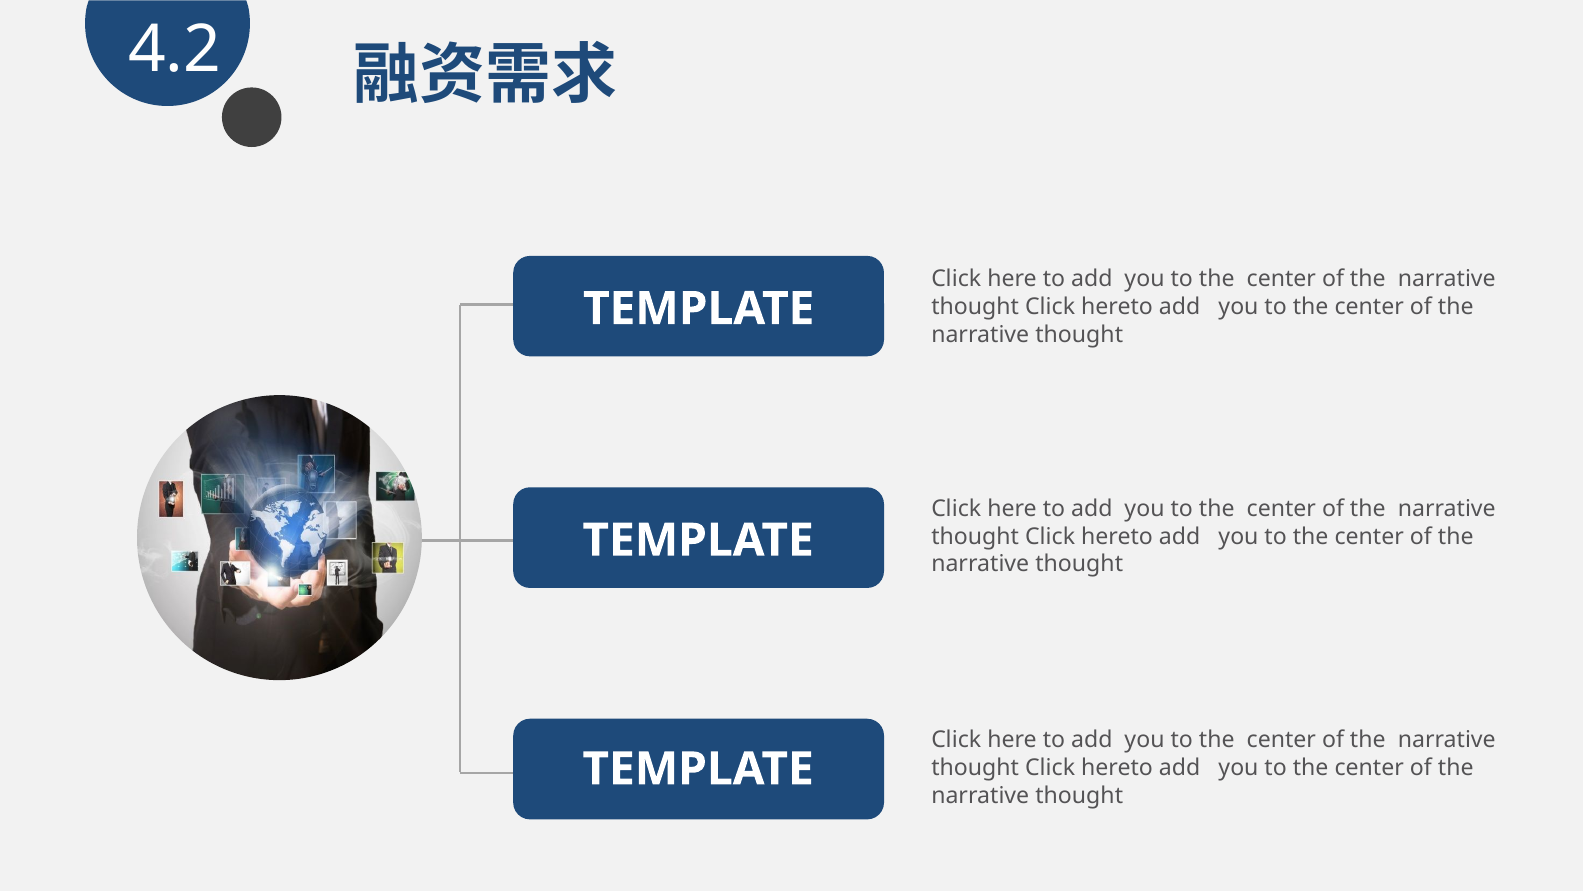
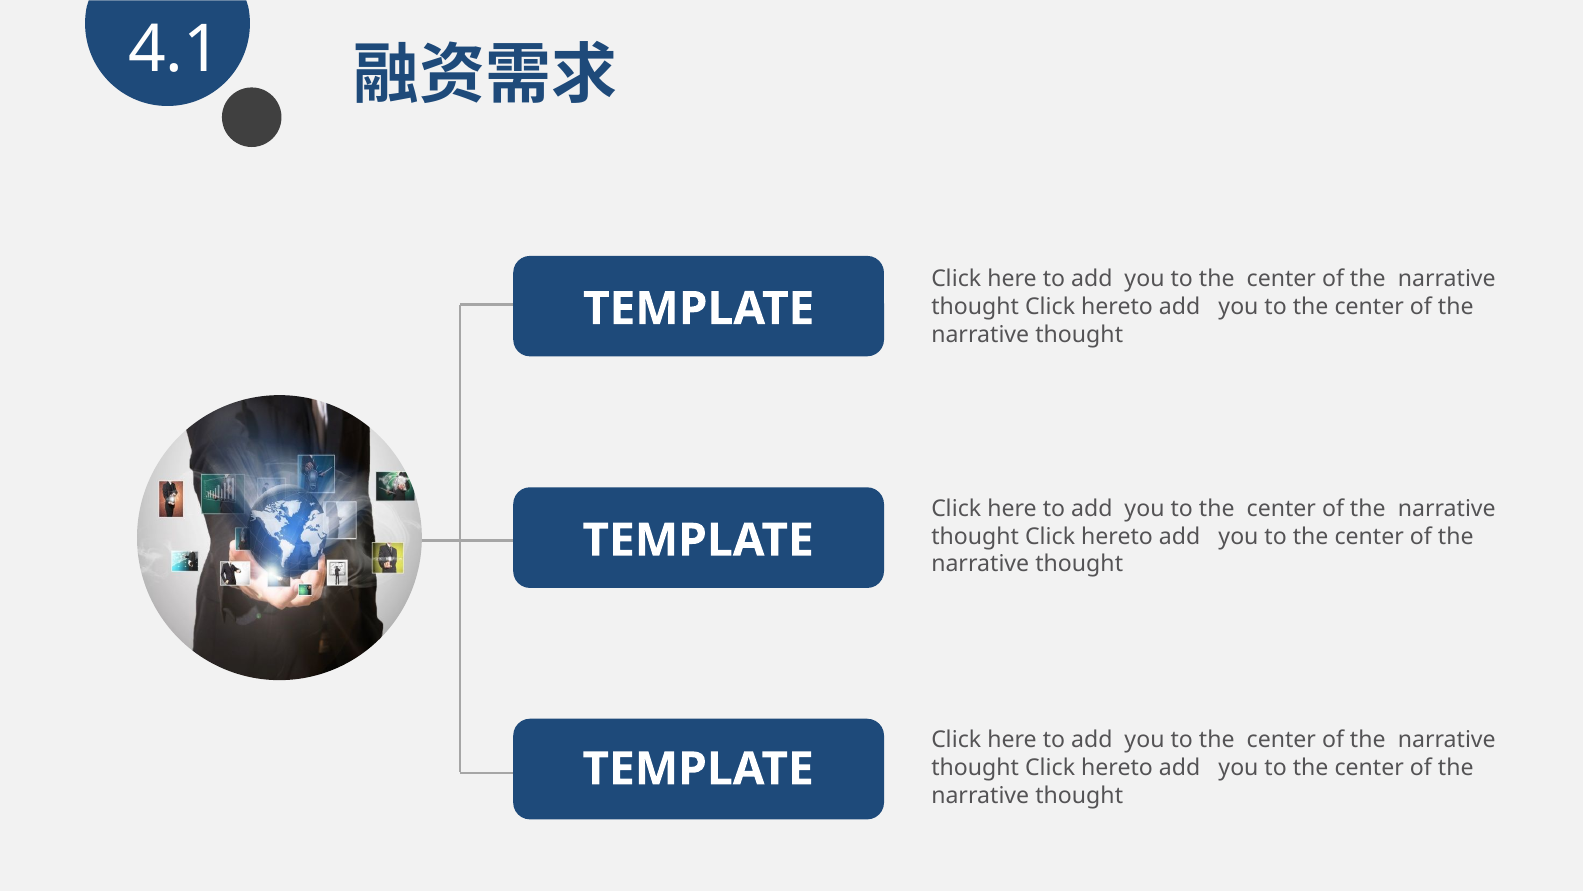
4.2: 4.2 -> 4.1
